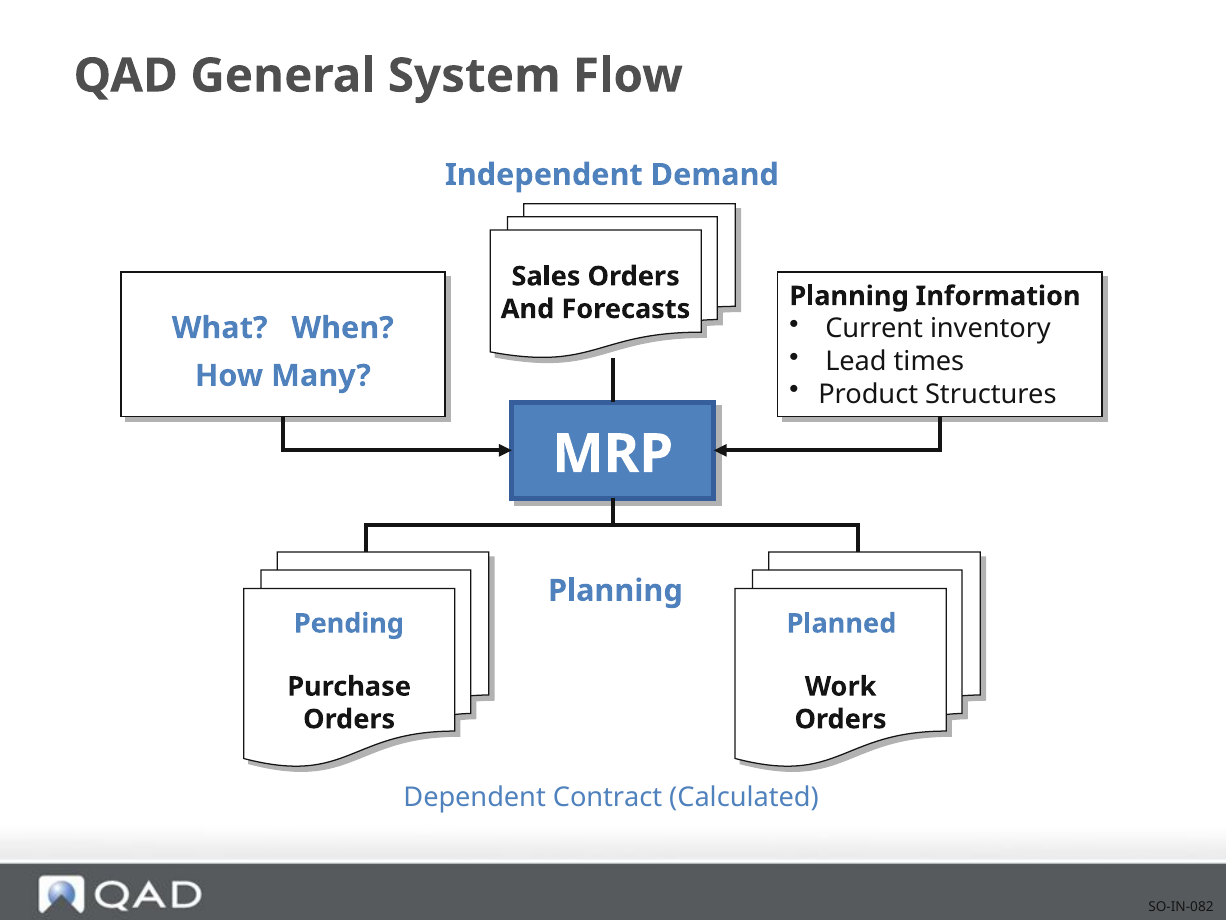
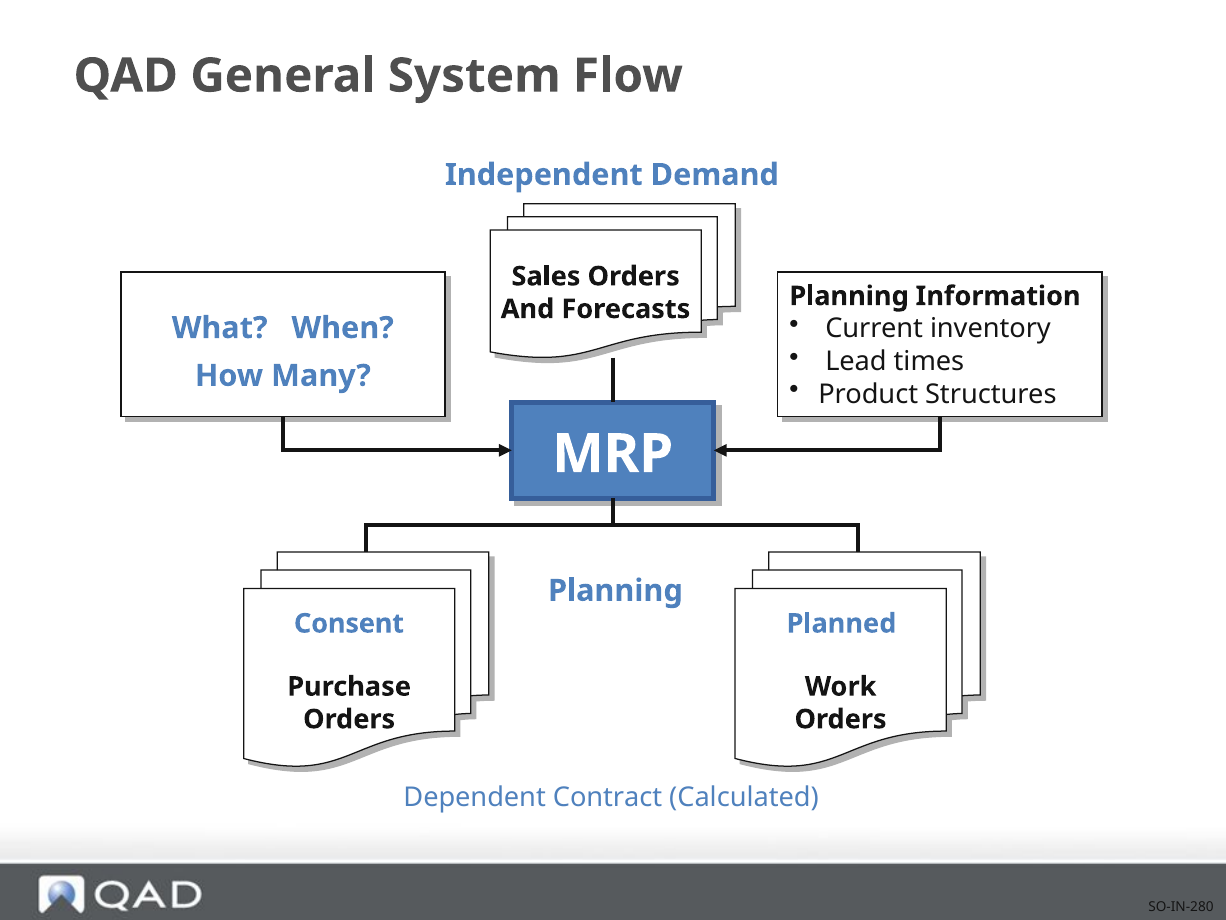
Pending: Pending -> Consent
SO-IN-082: SO-IN-082 -> SO-IN-280
